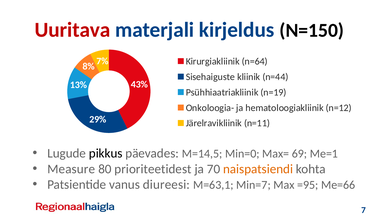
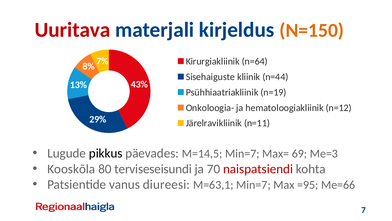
N=150 colour: black -> orange
M=14,5 Min=0: Min=0 -> Min=7
Me=1: Me=1 -> Me=3
Measure: Measure -> Kooskõla
prioriteetidest: prioriteetidest -> terviseseisundi
naispatsiendi colour: orange -> red
